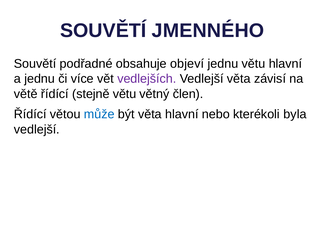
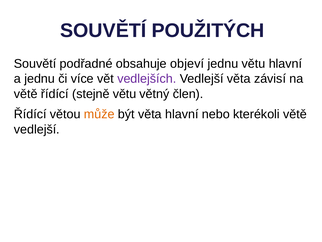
JMENNÉHO: JMENNÉHO -> POUŽITÝCH
může colour: blue -> orange
kterékoli byla: byla -> větě
